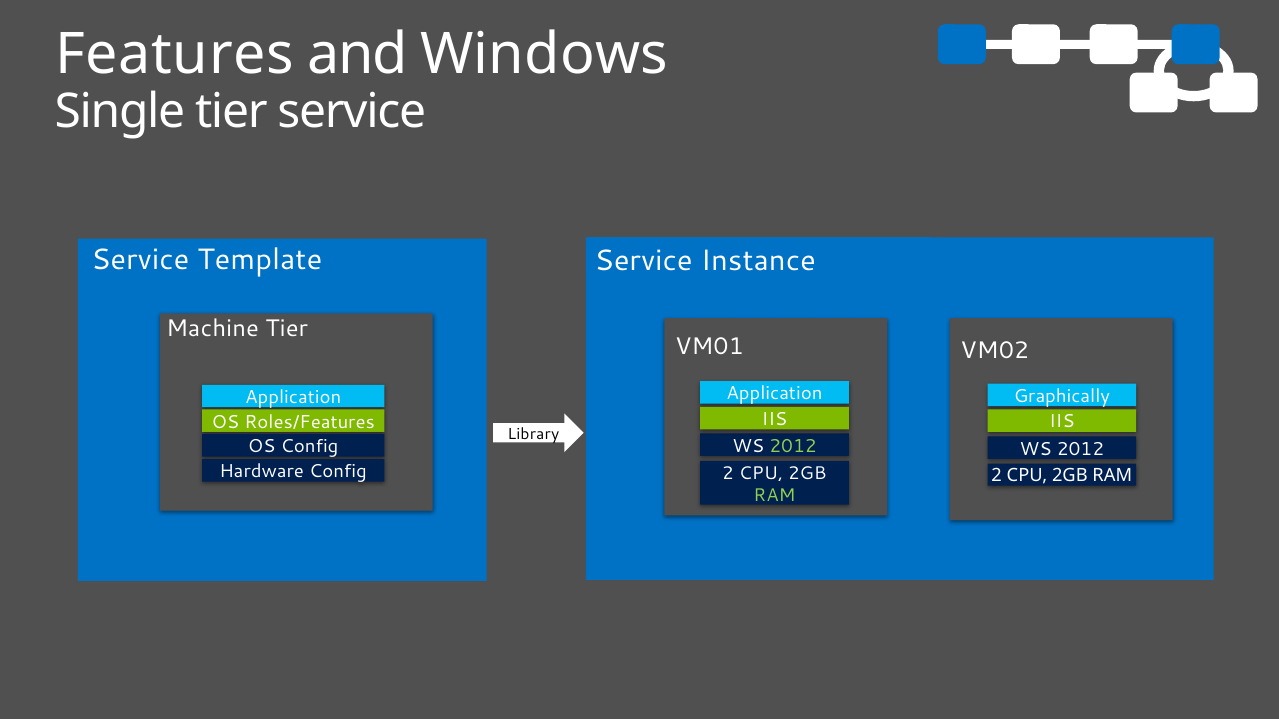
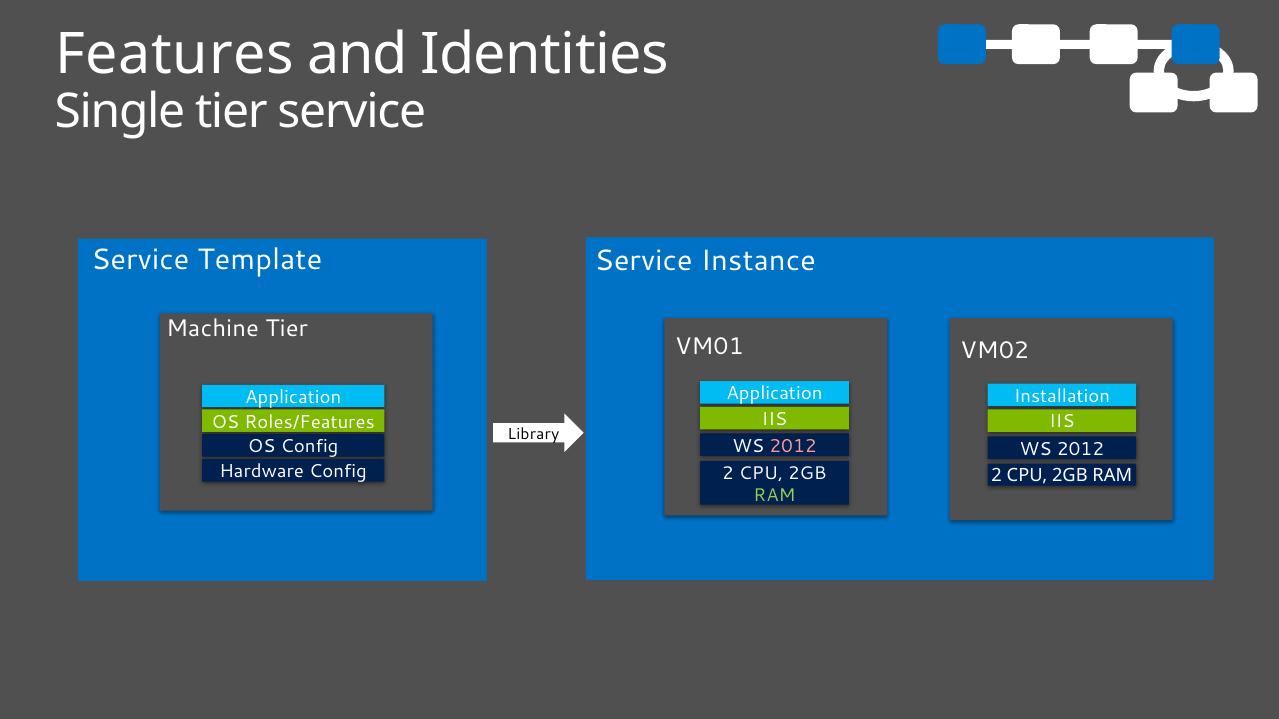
Windows: Windows -> Identities
Graphically: Graphically -> Installation
2012 at (793, 446) colour: light green -> pink
